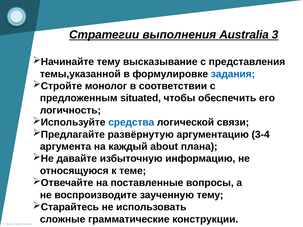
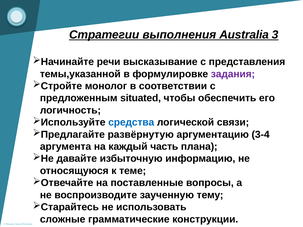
тему at (109, 62): тему -> речи
задания colour: blue -> purple
about: about -> часть
